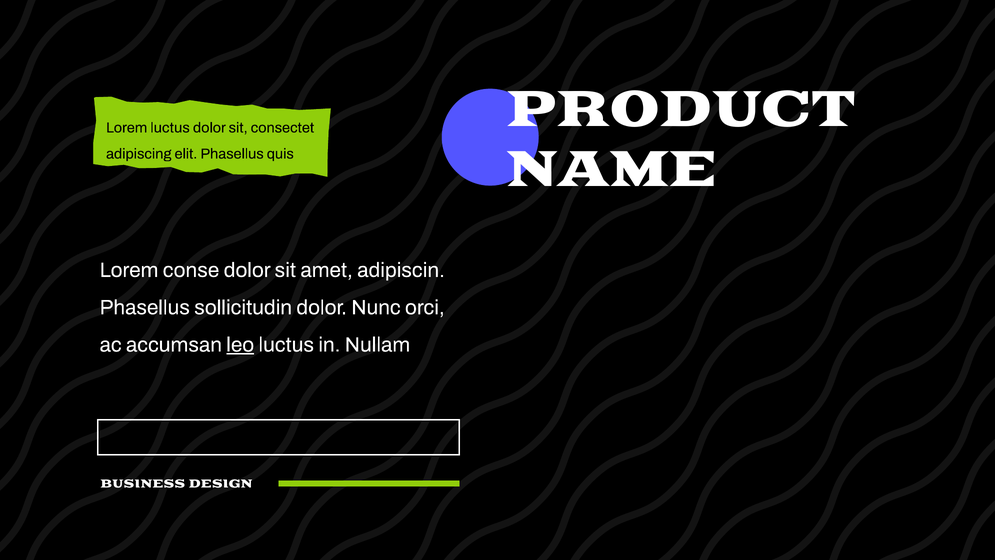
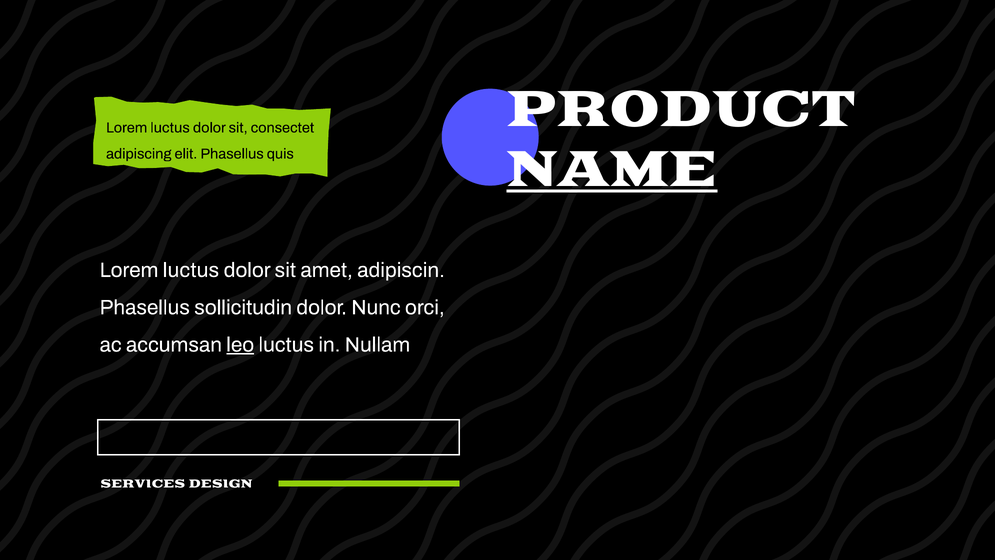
NAME underline: none -> present
conse at (191, 270): conse -> luctus
BUSINESS: BUSINESS -> SERVICES
